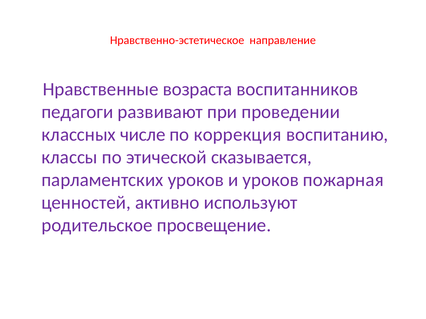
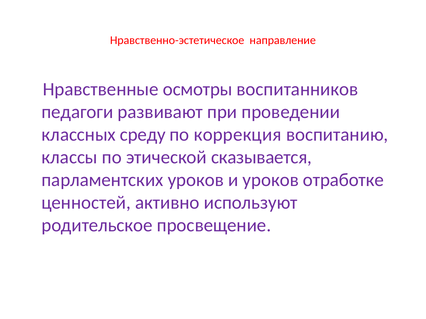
возраста: возраста -> осмотры
числе: числе -> среду
пожарная: пожарная -> отработке
